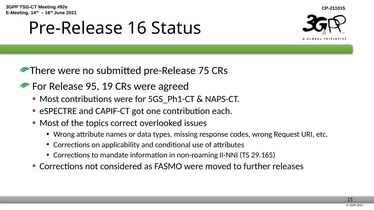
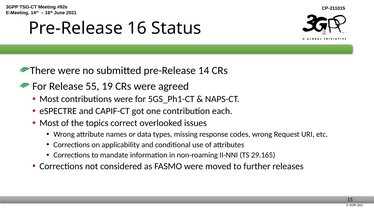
75: 75 -> 14
95: 95 -> 55
